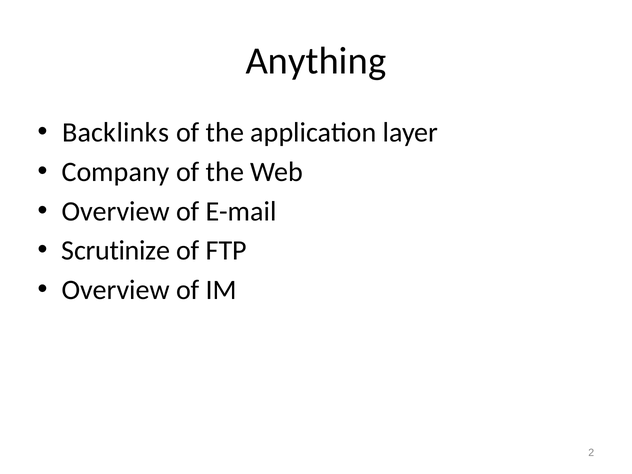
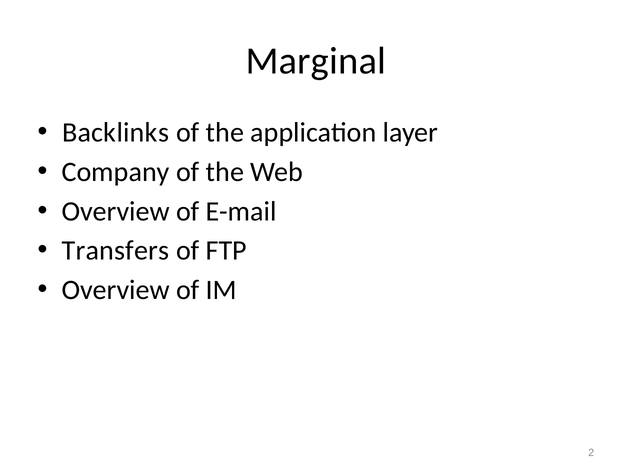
Anything: Anything -> Marginal
Scrutinize: Scrutinize -> Transfers
